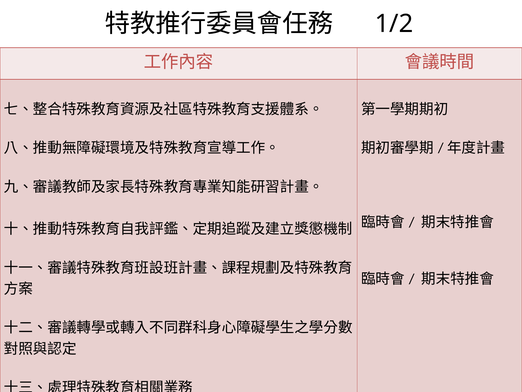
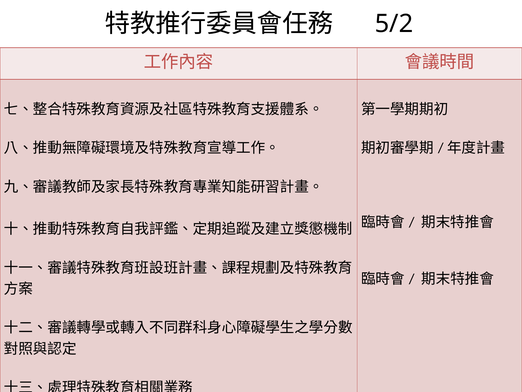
1/2: 1/2 -> 5/2
